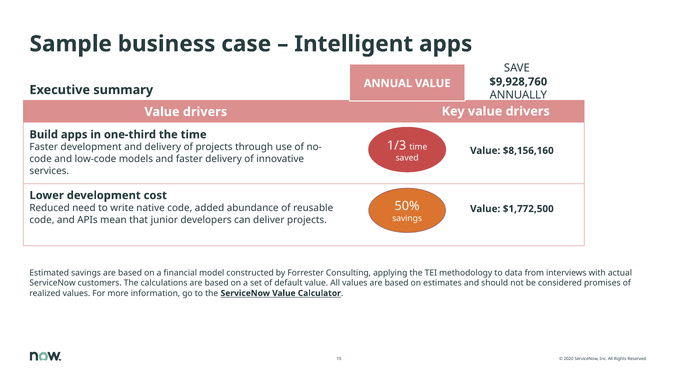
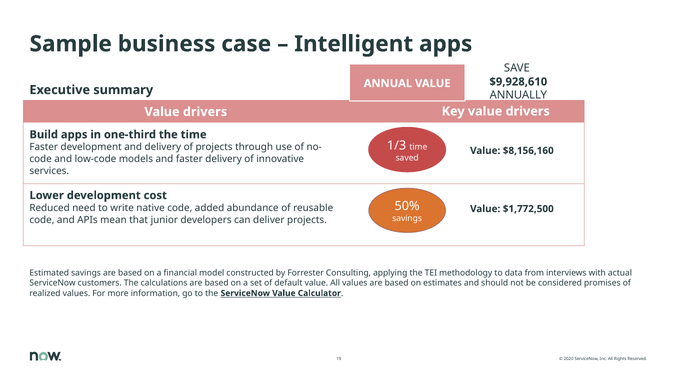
$9,928,760: $9,928,760 -> $9,928,610
